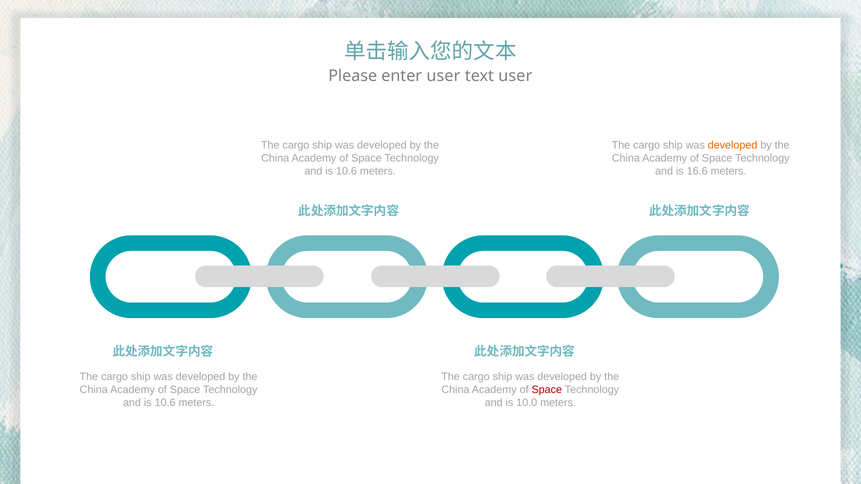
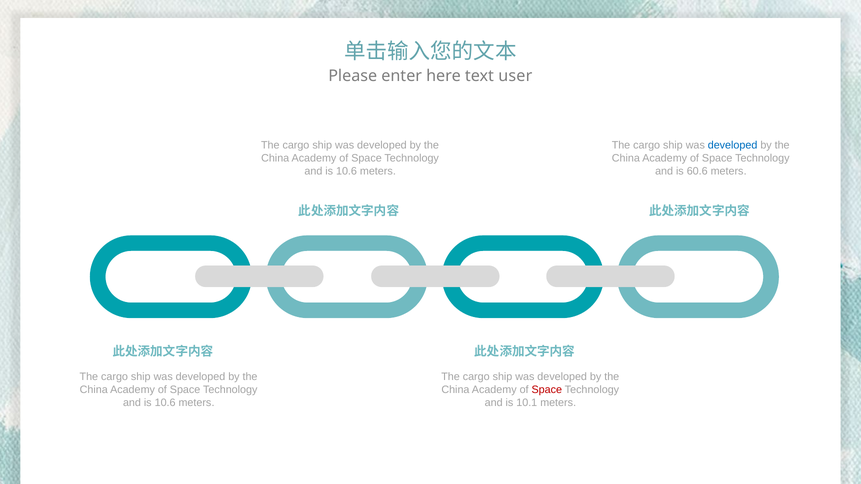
enter user: user -> here
developed at (733, 145) colour: orange -> blue
16.6: 16.6 -> 60.6
10.0: 10.0 -> 10.1
